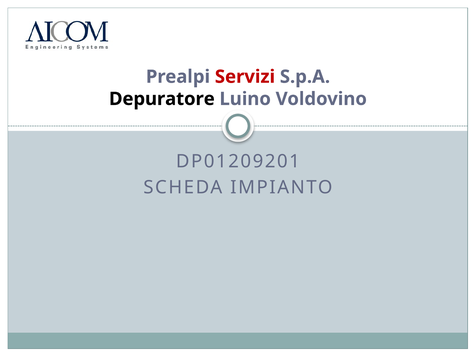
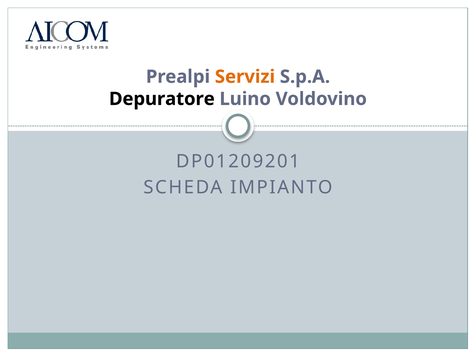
Servizi colour: red -> orange
